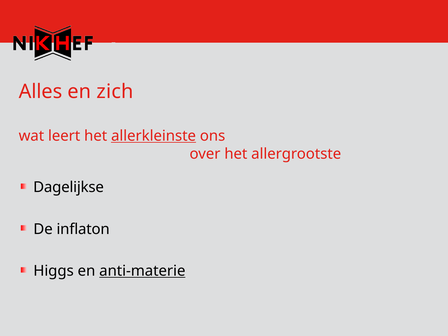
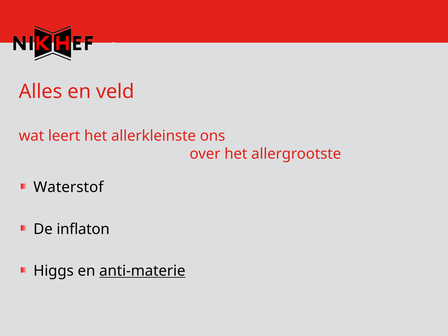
zich: zich -> veld
allerkleinste underline: present -> none
Dagelijkse: Dagelijkse -> Waterstof
